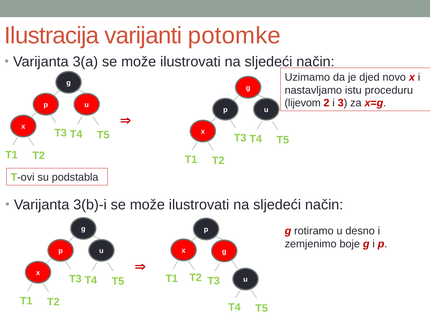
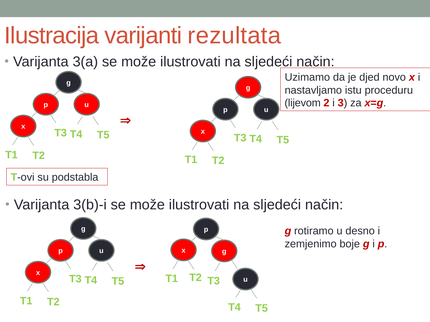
potomke: potomke -> rezultata
